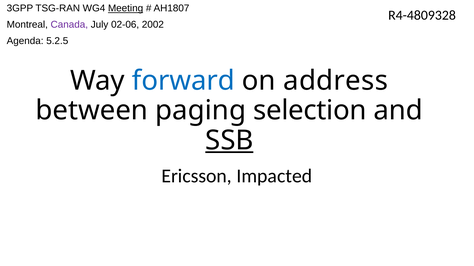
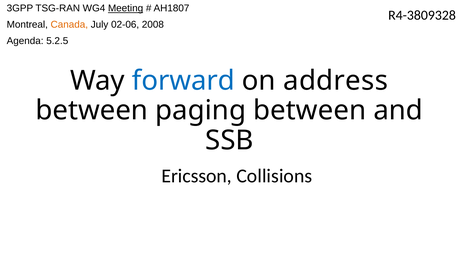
R4-4809328: R4-4809328 -> R4-3809328
Canada colour: purple -> orange
2002: 2002 -> 2008
paging selection: selection -> between
SSB underline: present -> none
Impacted: Impacted -> Collisions
